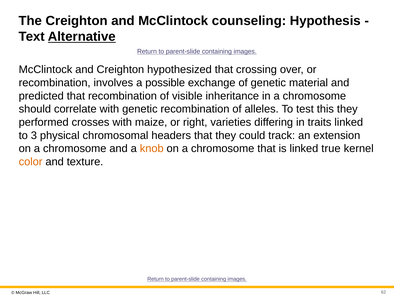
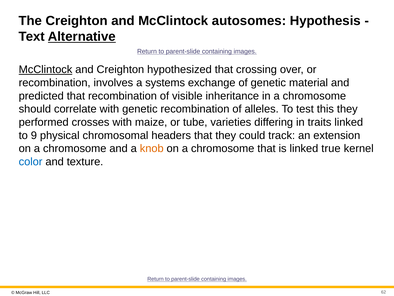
counseling: counseling -> autosomes
McClintock at (46, 70) underline: none -> present
possible: possible -> systems
right: right -> tube
3: 3 -> 9
color colour: orange -> blue
